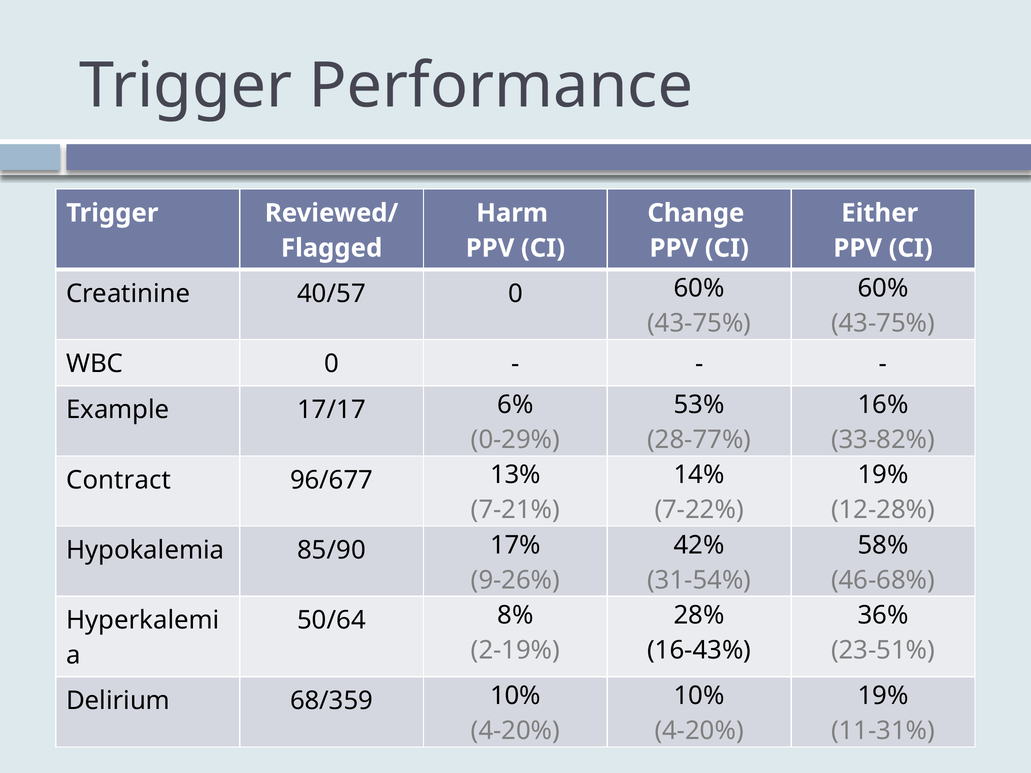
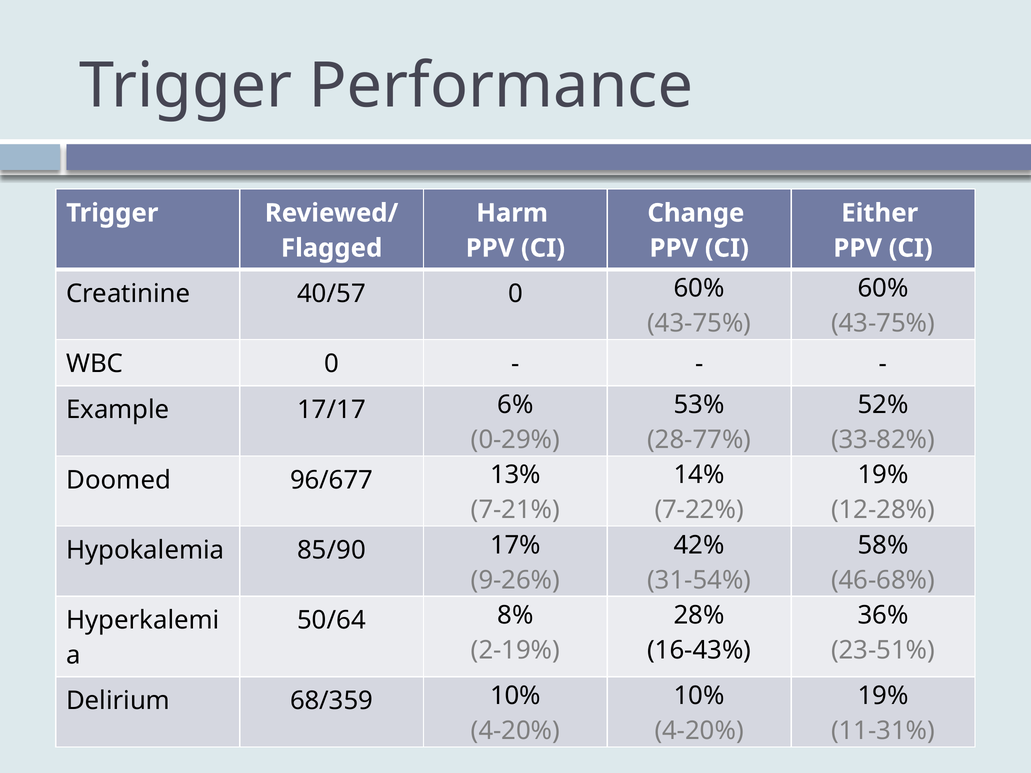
16%: 16% -> 52%
Contract: Contract -> Doomed
